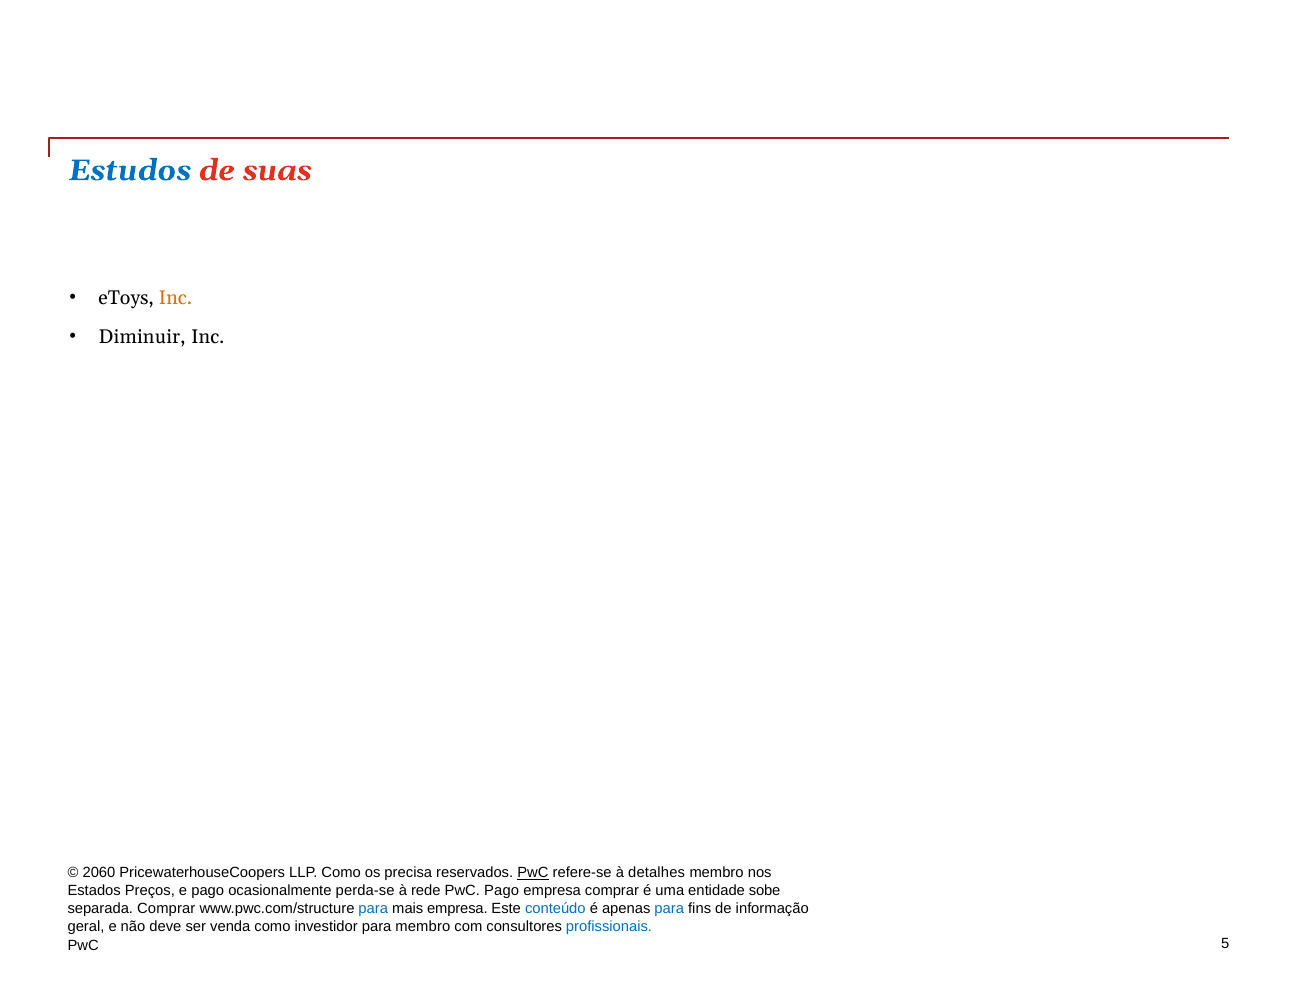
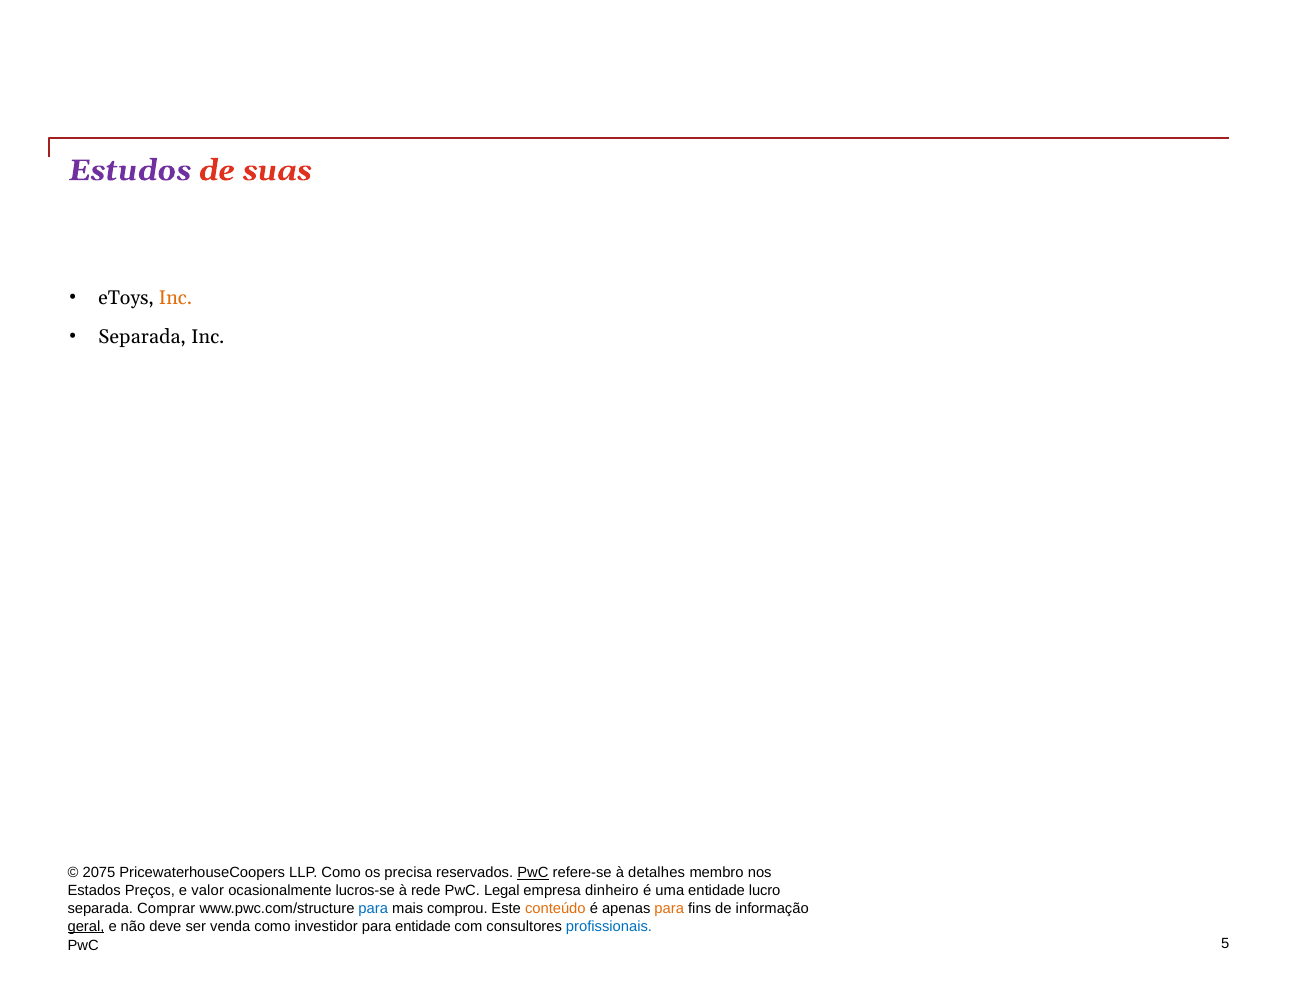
Estudos colour: blue -> purple
Diminuir at (142, 337): Diminuir -> Separada
2060: 2060 -> 2075
e pago: pago -> valor
perda-se: perda-se -> lucros-se
PwC Pago: Pago -> Legal
empresa comprar: comprar -> dinheiro
sobe: sobe -> lucro
mais empresa: empresa -> comprou
conteúdo colour: blue -> orange
para at (669, 909) colour: blue -> orange
geral underline: none -> present
para membro: membro -> entidade
